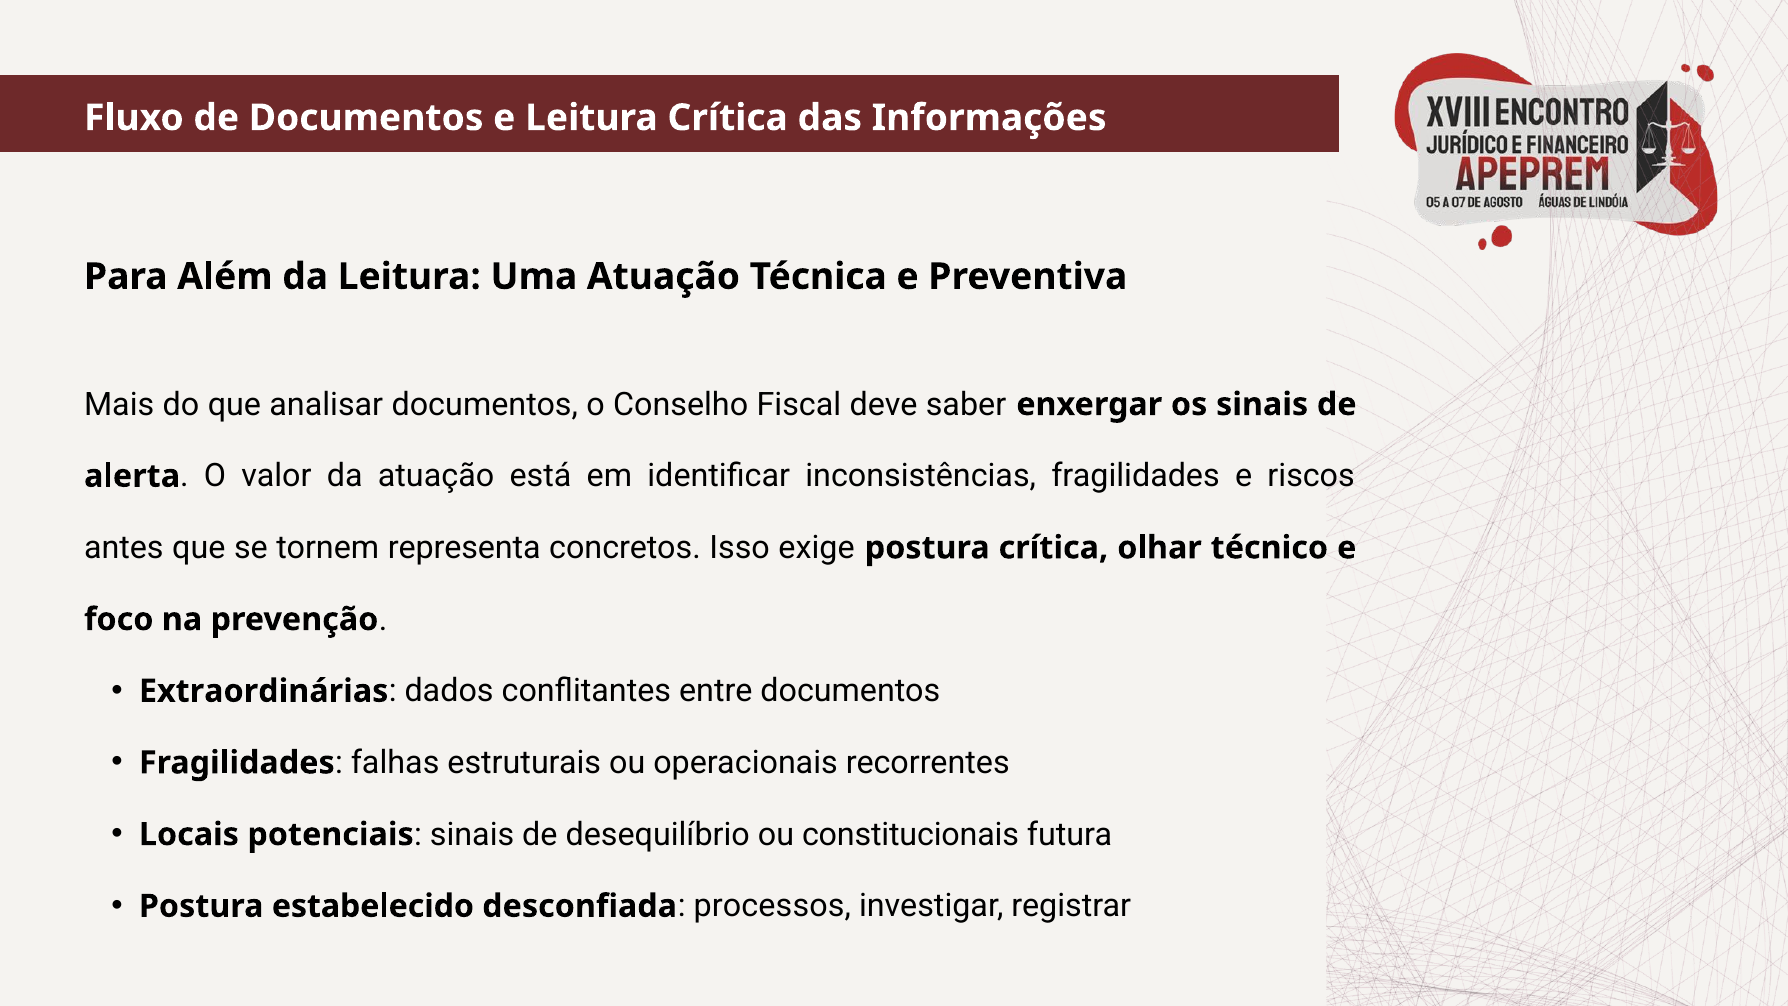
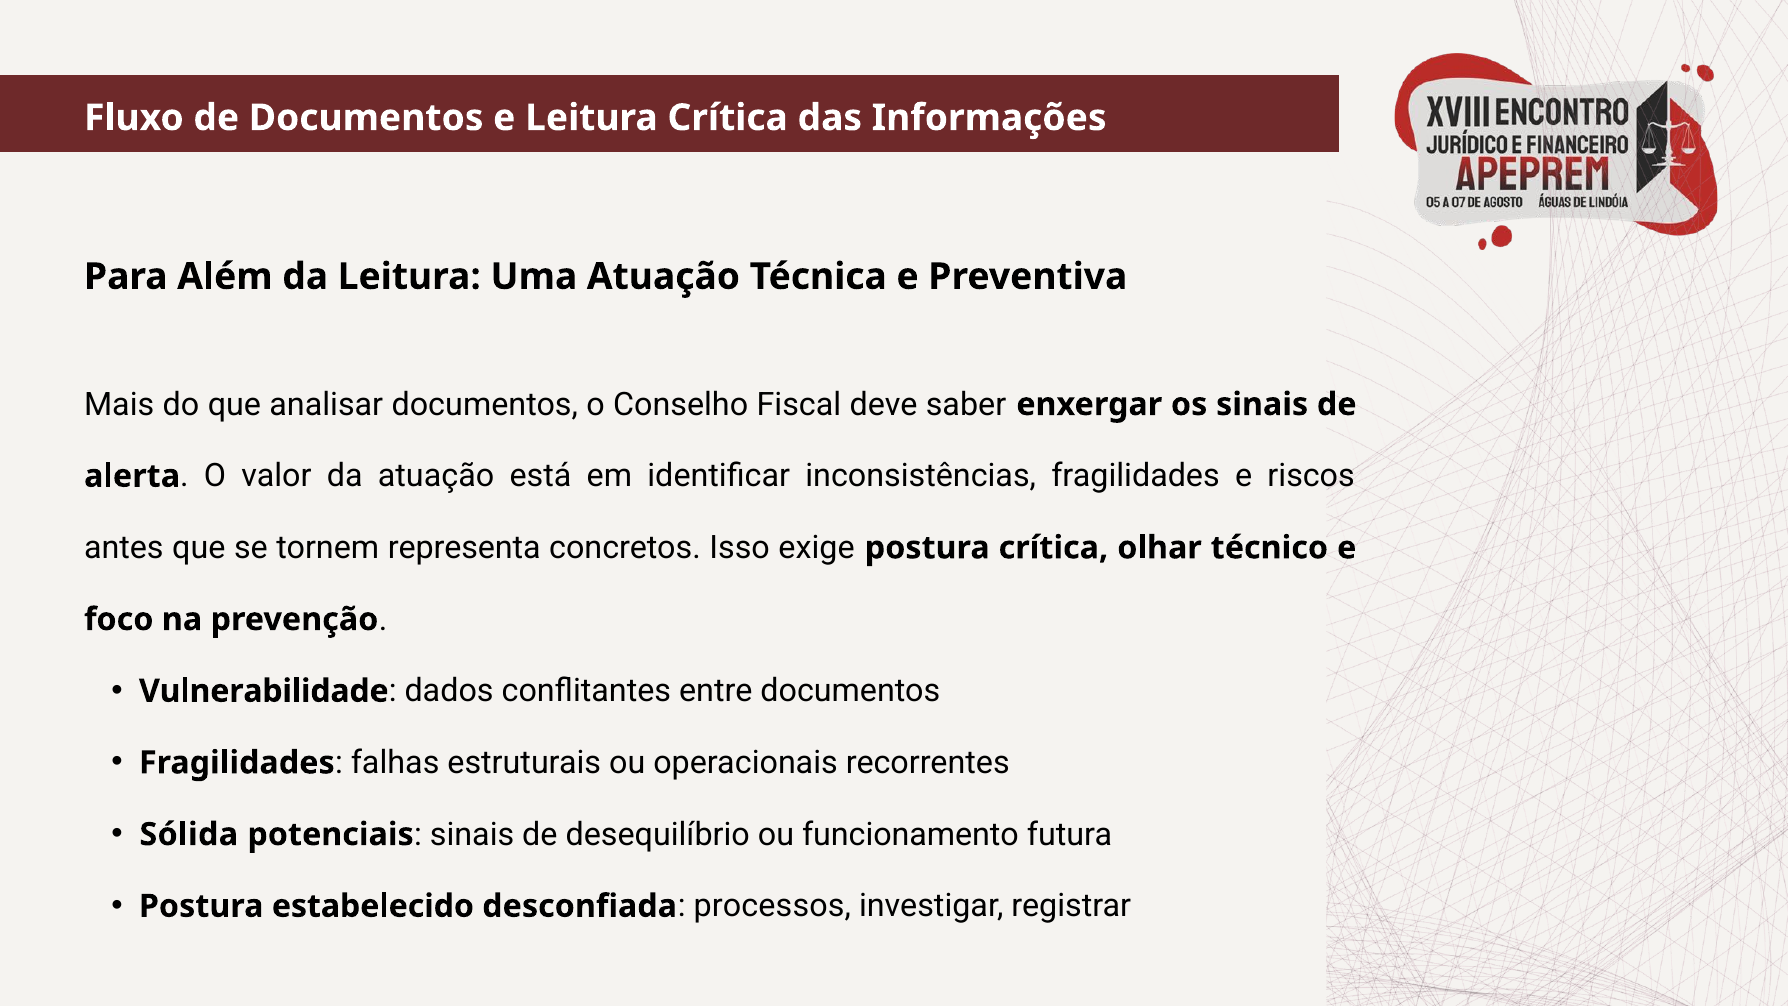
Extraordinárias: Extraordinárias -> Vulnerabilidade
Locais: Locais -> Sólida
constitucionais: constitucionais -> funcionamento
